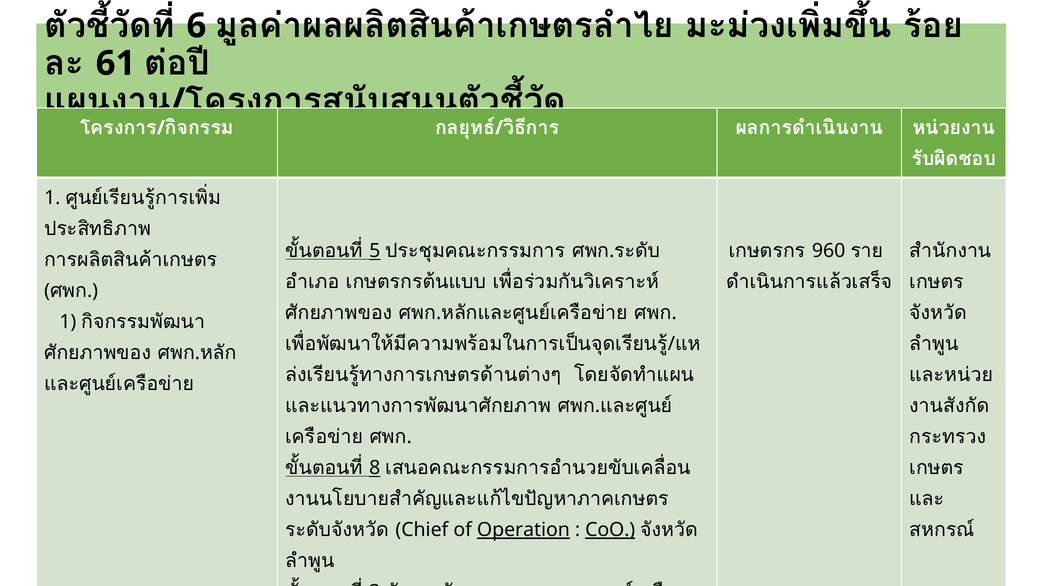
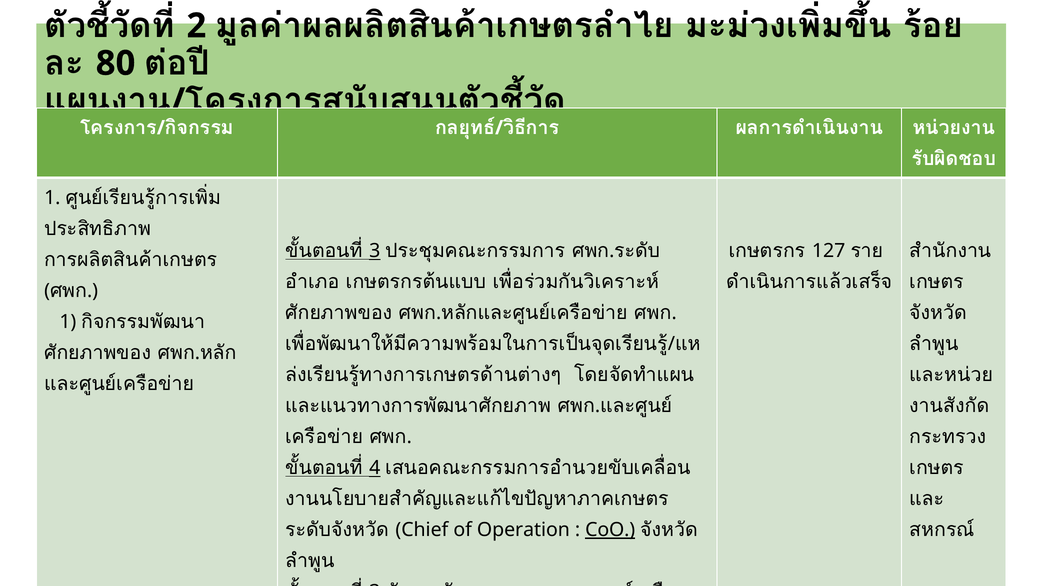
6 at (196, 26): 6 -> 2
61: 61 -> 80
5 at (375, 251): 5 -> 3
960: 960 -> 127
8: 8 -> 4
Operation underline: present -> none
